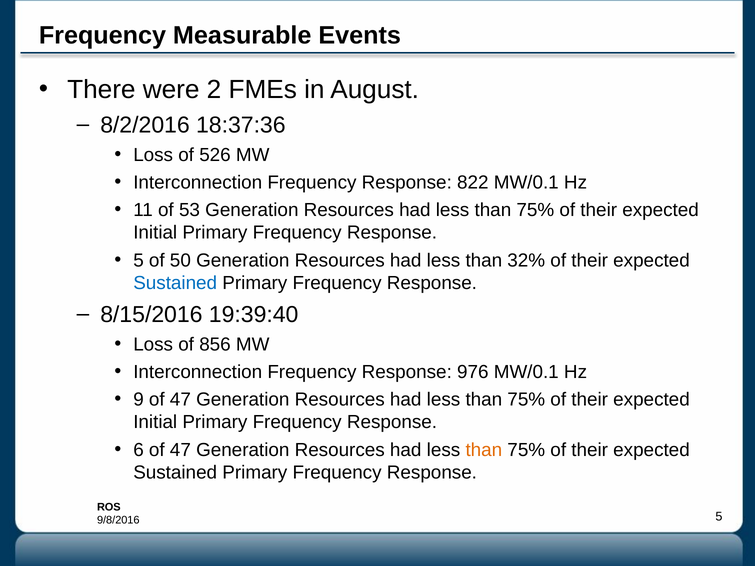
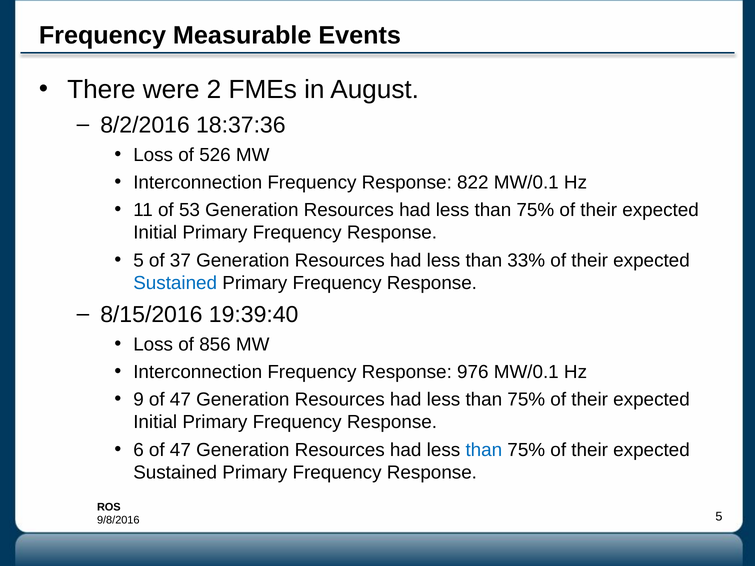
50: 50 -> 37
32%: 32% -> 33%
than at (484, 450) colour: orange -> blue
